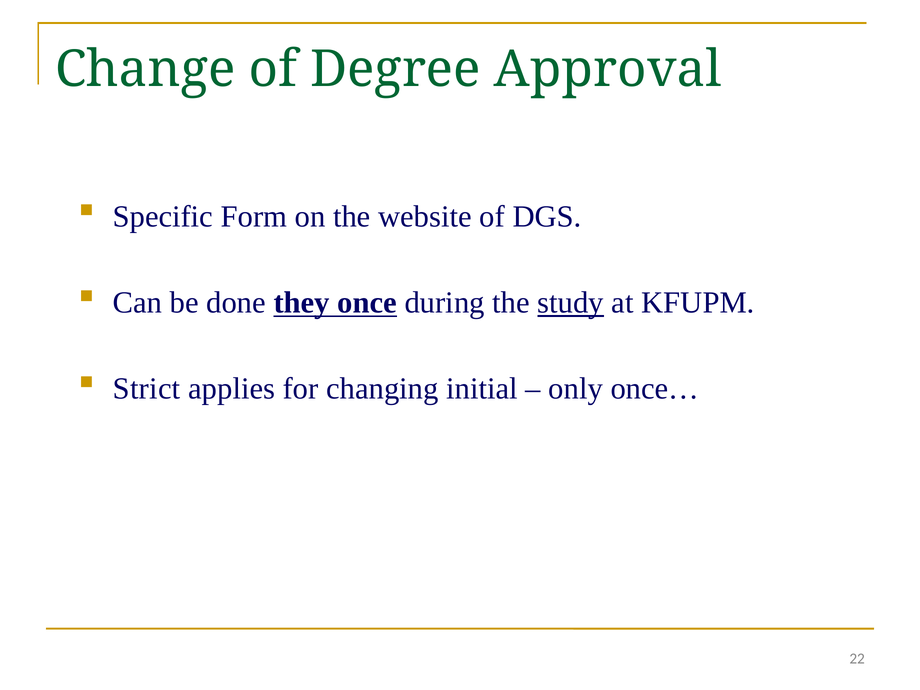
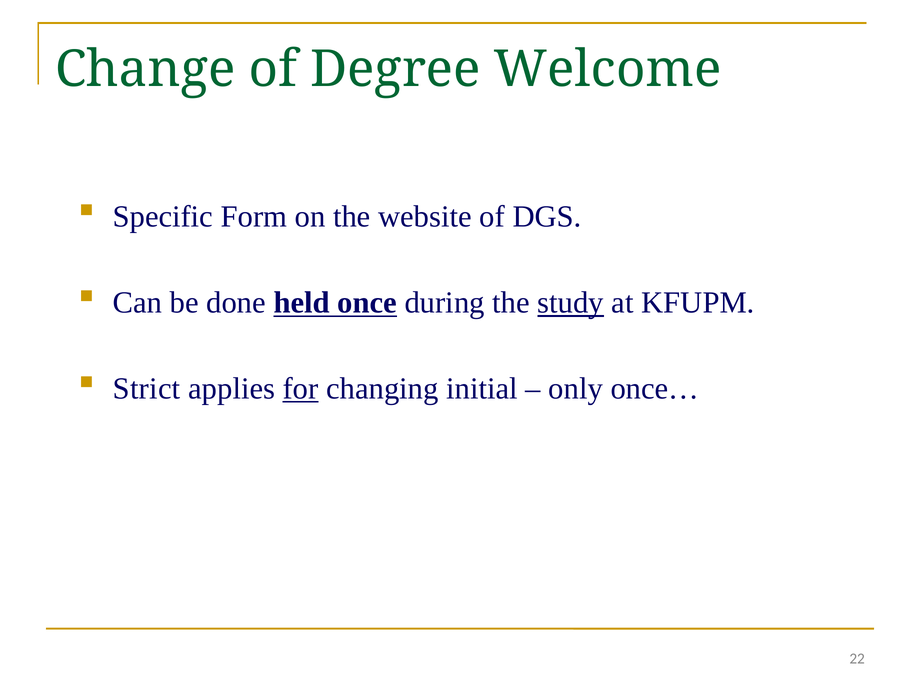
Approval: Approval -> Welcome
they: they -> held
for underline: none -> present
